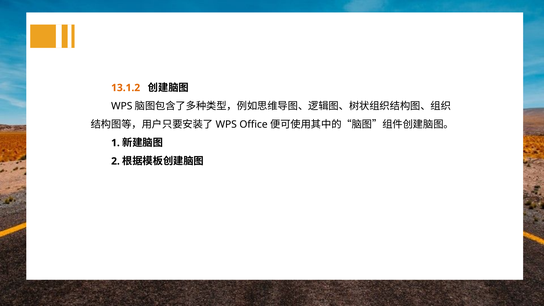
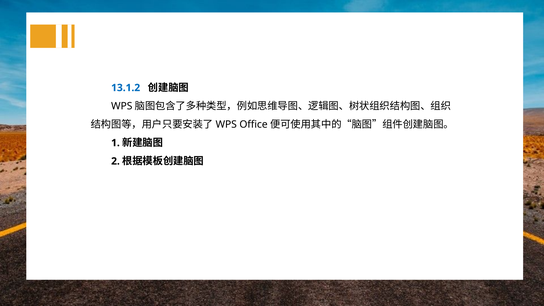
13.1.2 colour: orange -> blue
